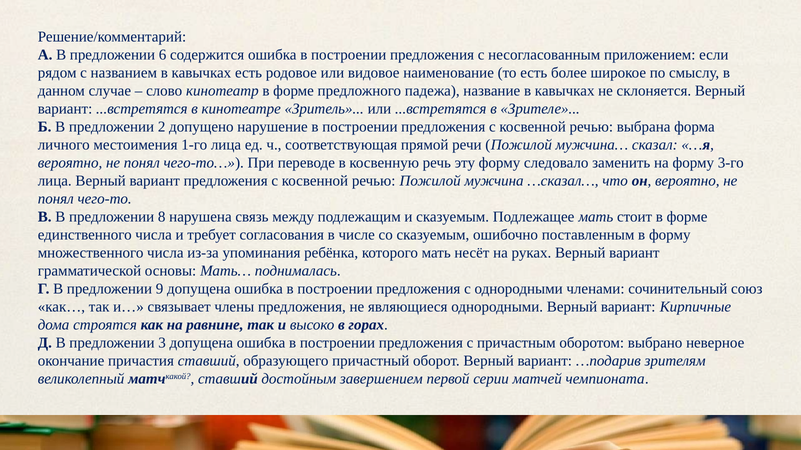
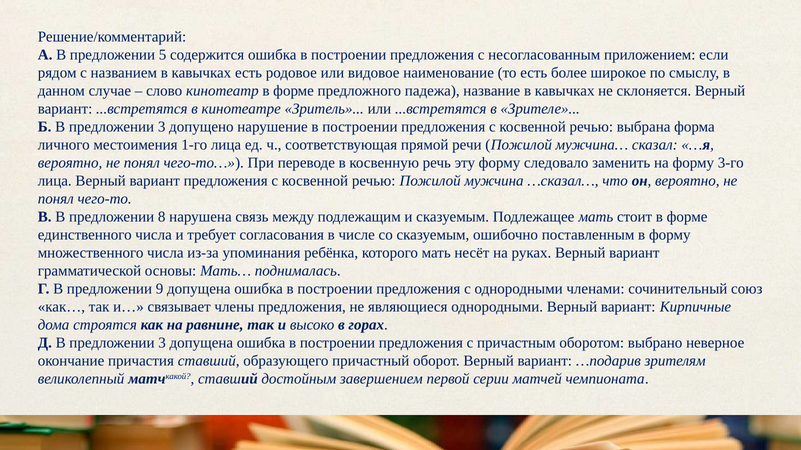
6: 6 -> 5
Б В предложении 2: 2 -> 3
